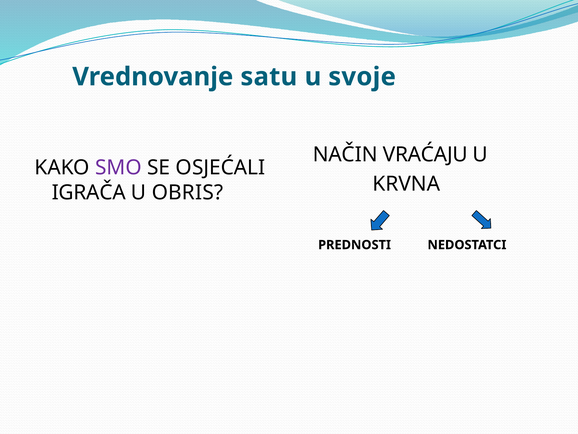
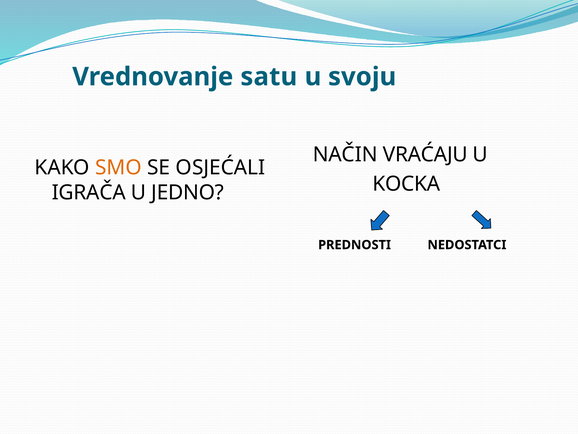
svoje: svoje -> svoju
SMO colour: purple -> orange
KRVNA: KRVNA -> KOCKA
OBRIS: OBRIS -> JEDNO
